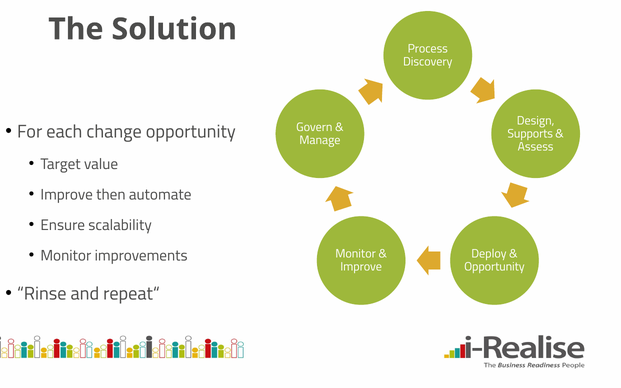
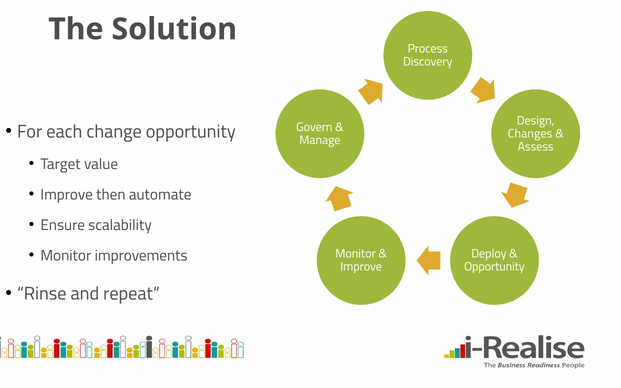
Supports: Supports -> Changes
